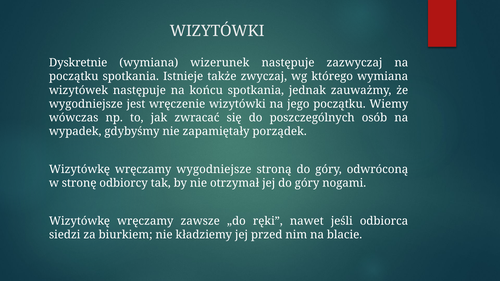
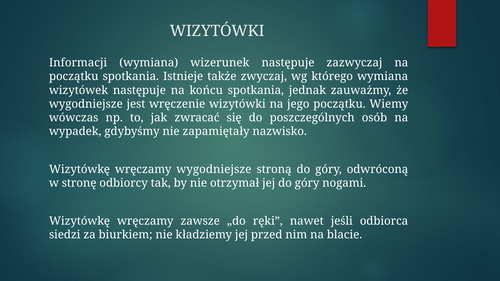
Dyskretnie: Dyskretnie -> Informacji
porządek: porządek -> nazwisko
